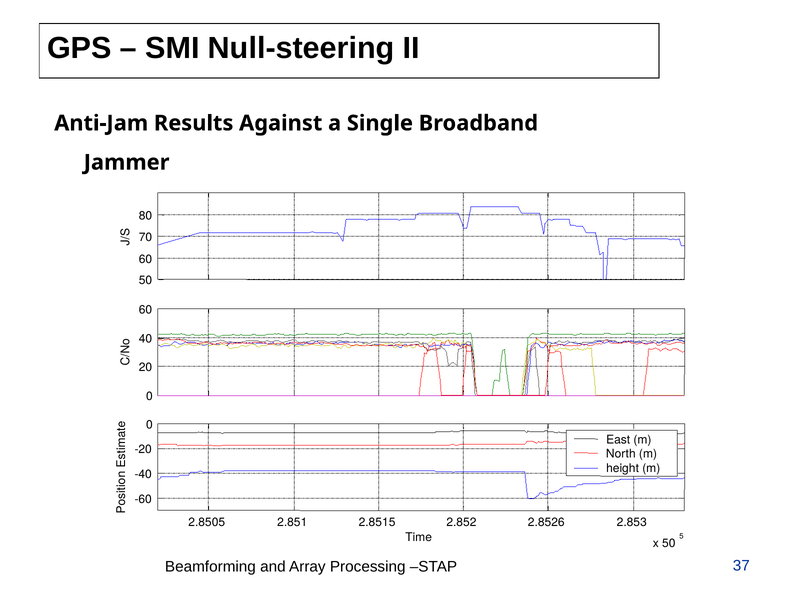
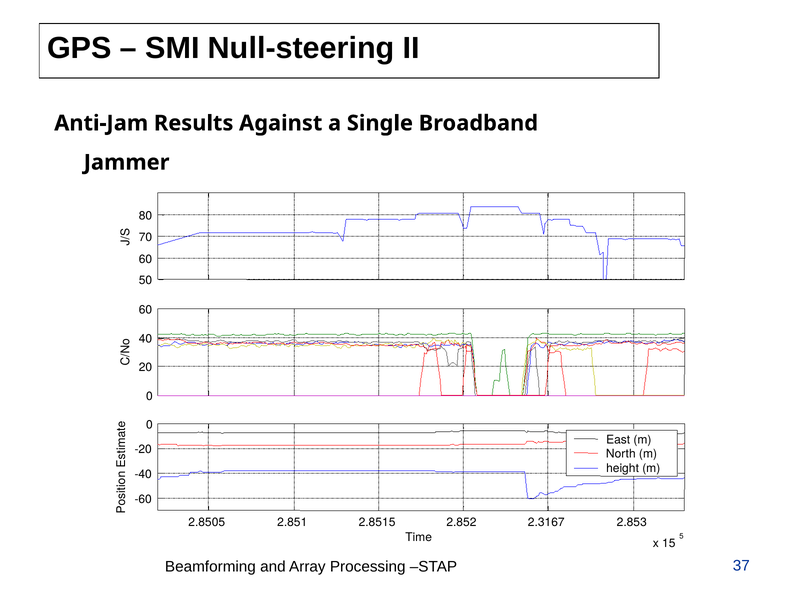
2.8526: 2.8526 -> 2.3167
x 50: 50 -> 15
